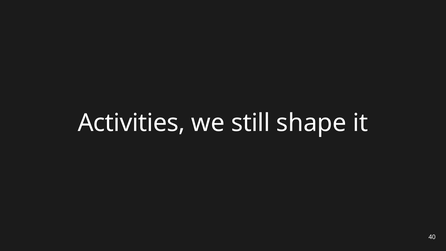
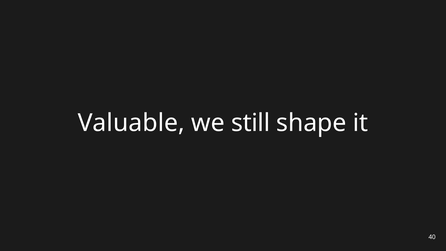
Activities: Activities -> Valuable
